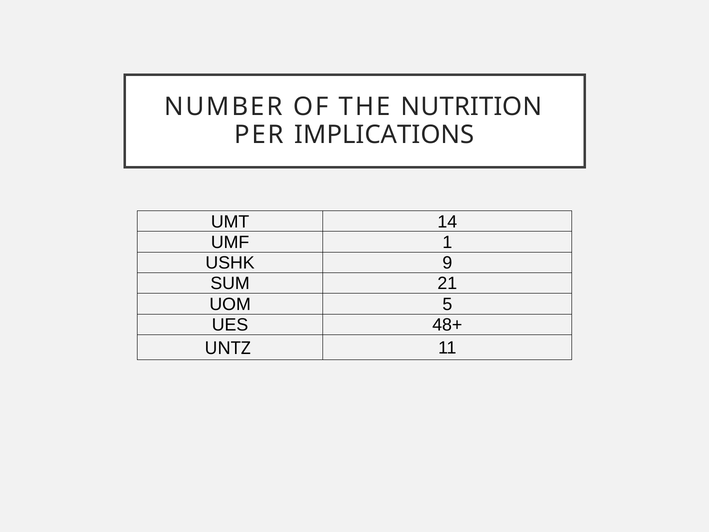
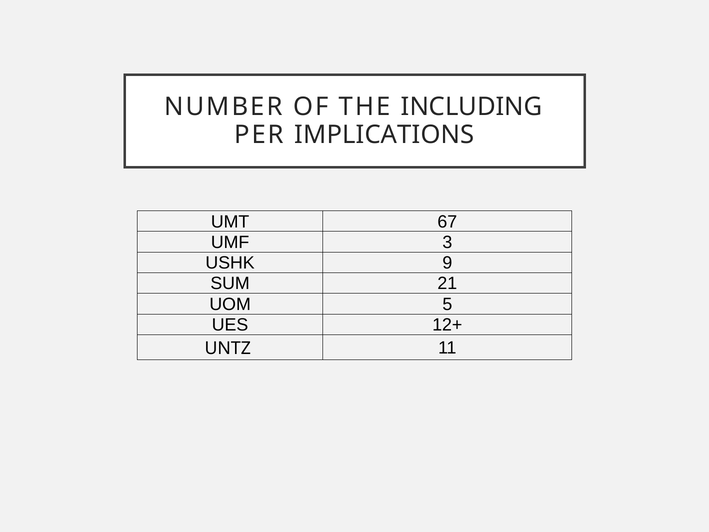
NUTRITION: NUTRITION -> INCLUDING
14: 14 -> 67
1: 1 -> 3
48+: 48+ -> 12+
